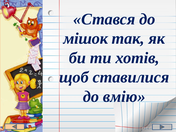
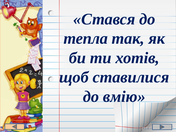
мішок: мішок -> тепла
